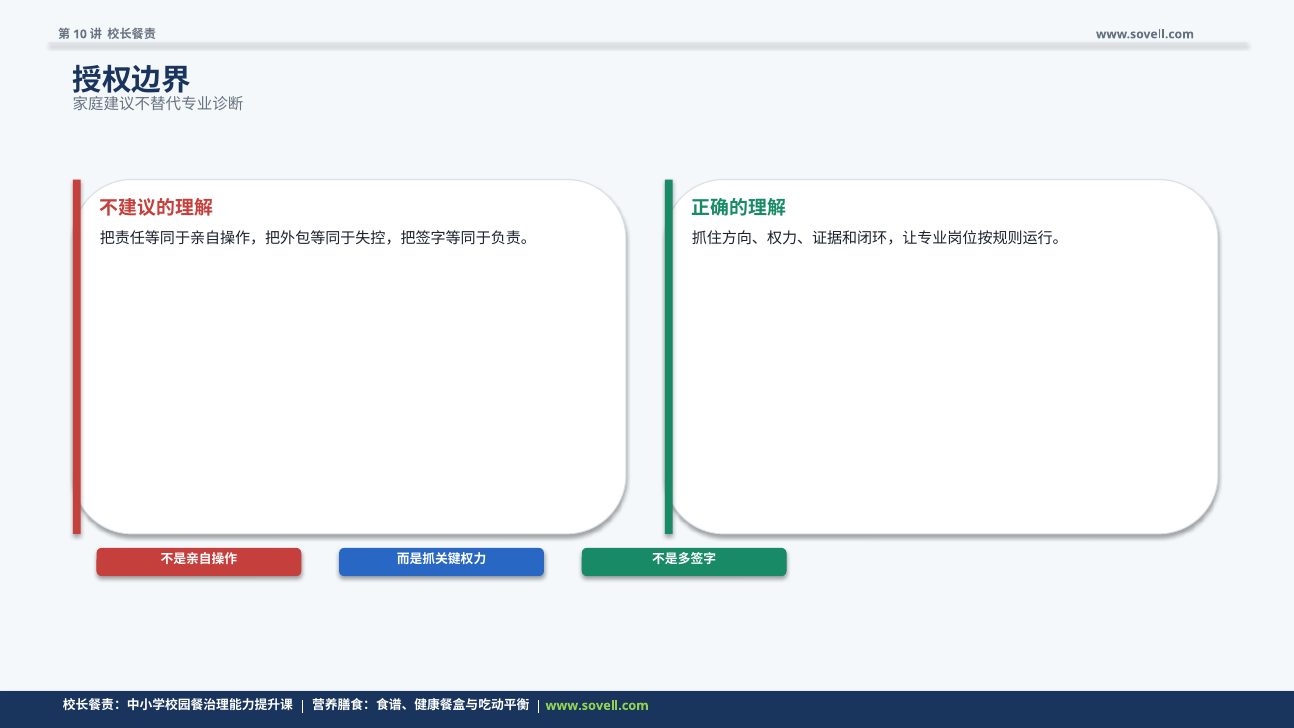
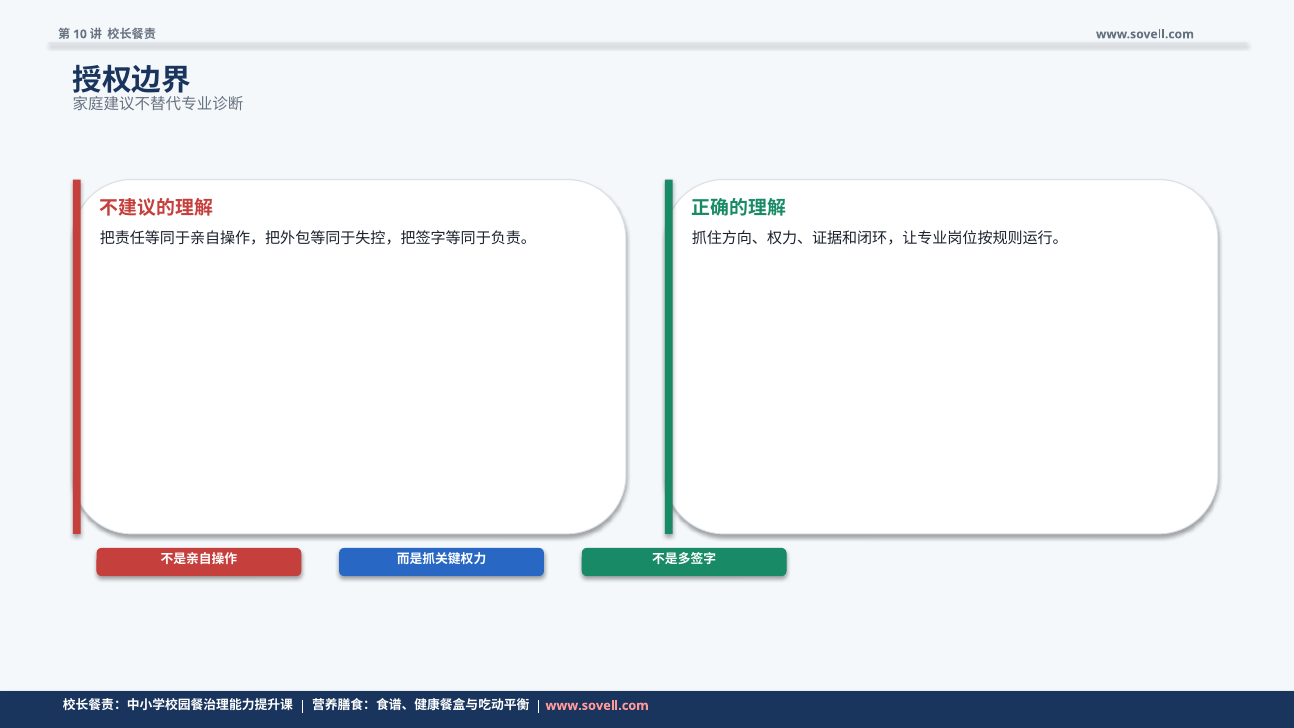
www.sovell.com at (597, 705) colour: light green -> pink
